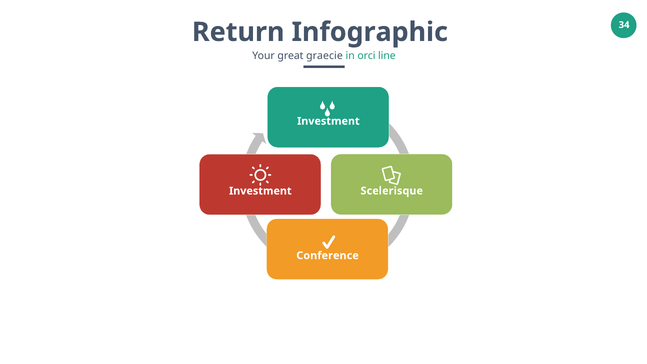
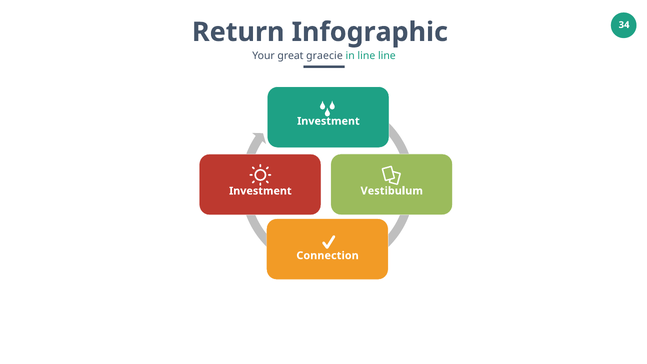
in orci: orci -> line
Scelerisque: Scelerisque -> Vestibulum
Conference: Conference -> Connection
